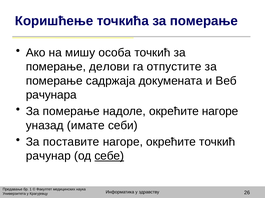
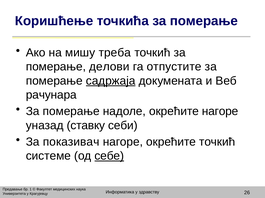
особа: особа -> треба
садржаја underline: none -> present
имате: имате -> ставку
поставите: поставите -> показивач
рачунар: рачунар -> системе
